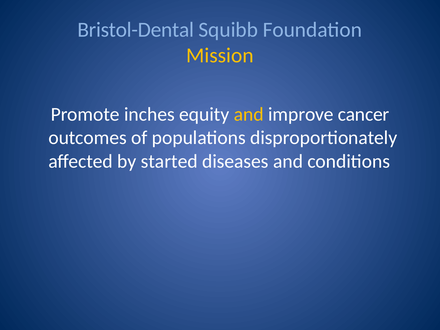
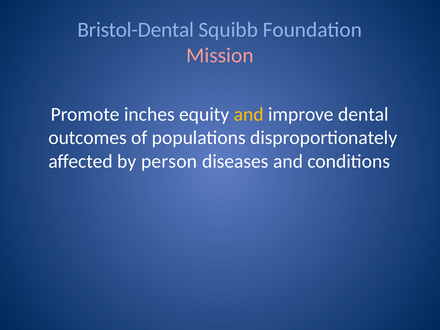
Mission colour: yellow -> pink
cancer: cancer -> dental
started: started -> person
